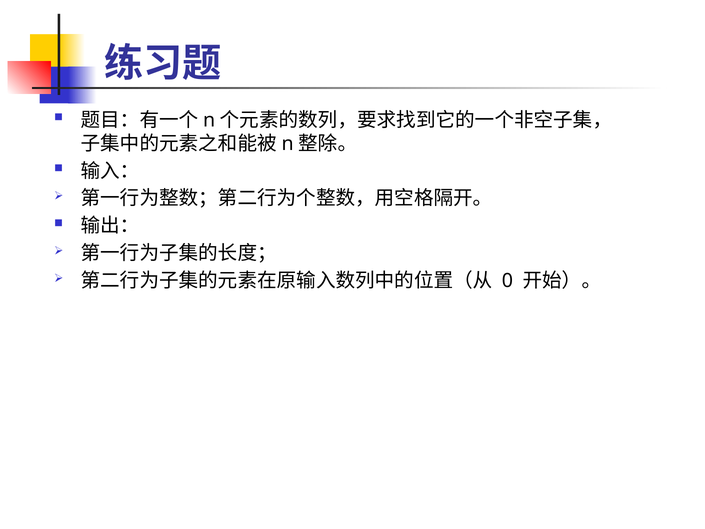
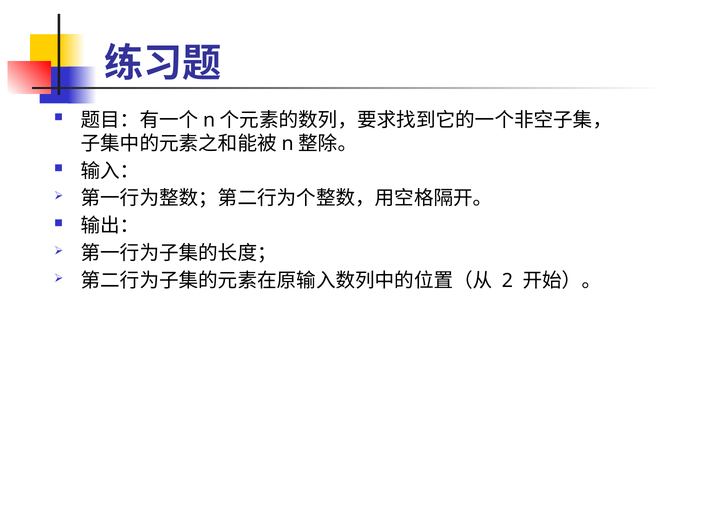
0: 0 -> 2
